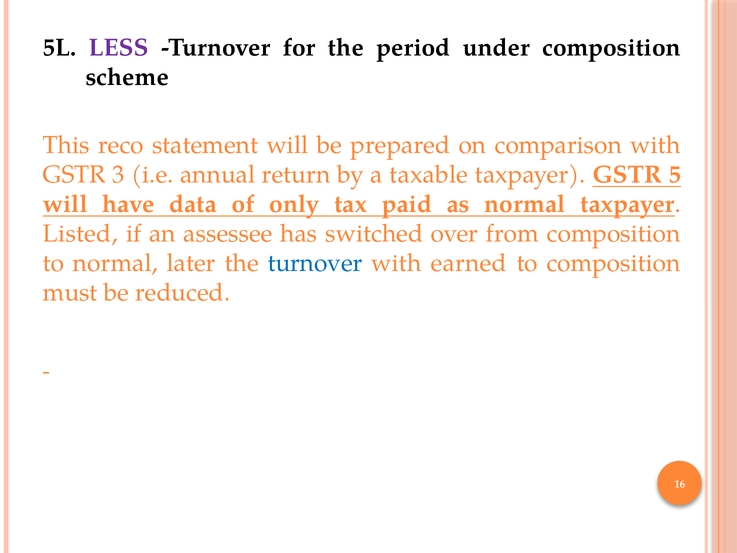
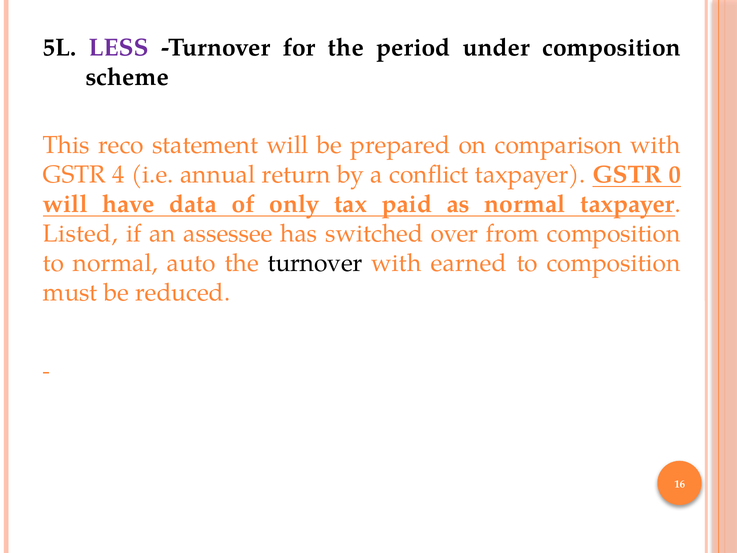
3: 3 -> 4
taxable: taxable -> conflict
5: 5 -> 0
later: later -> auto
turnover at (315, 263) colour: blue -> black
